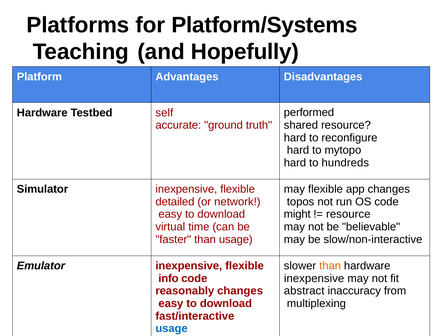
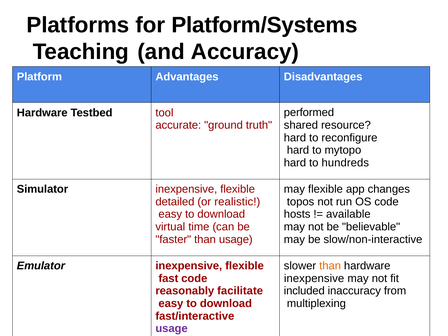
Hopefully: Hopefully -> Accuracy
self: self -> tool
network: network -> realistic
might: might -> hosts
resource at (348, 214): resource -> available
info: info -> fast
reasonably changes: changes -> facilitate
abstract: abstract -> included
usage at (172, 329) colour: blue -> purple
